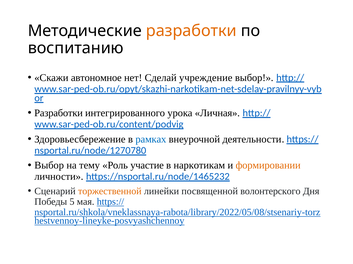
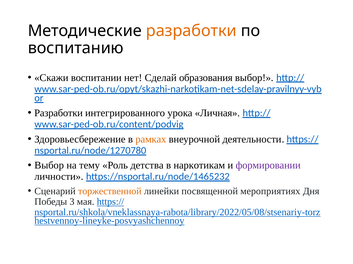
автономное: автономное -> воспитании
учреждение: учреждение -> образования
рамках colour: blue -> orange
участие: участие -> детства
формировании colour: orange -> purple
волонтерского: волонтерского -> мероприятиях
5: 5 -> 3
